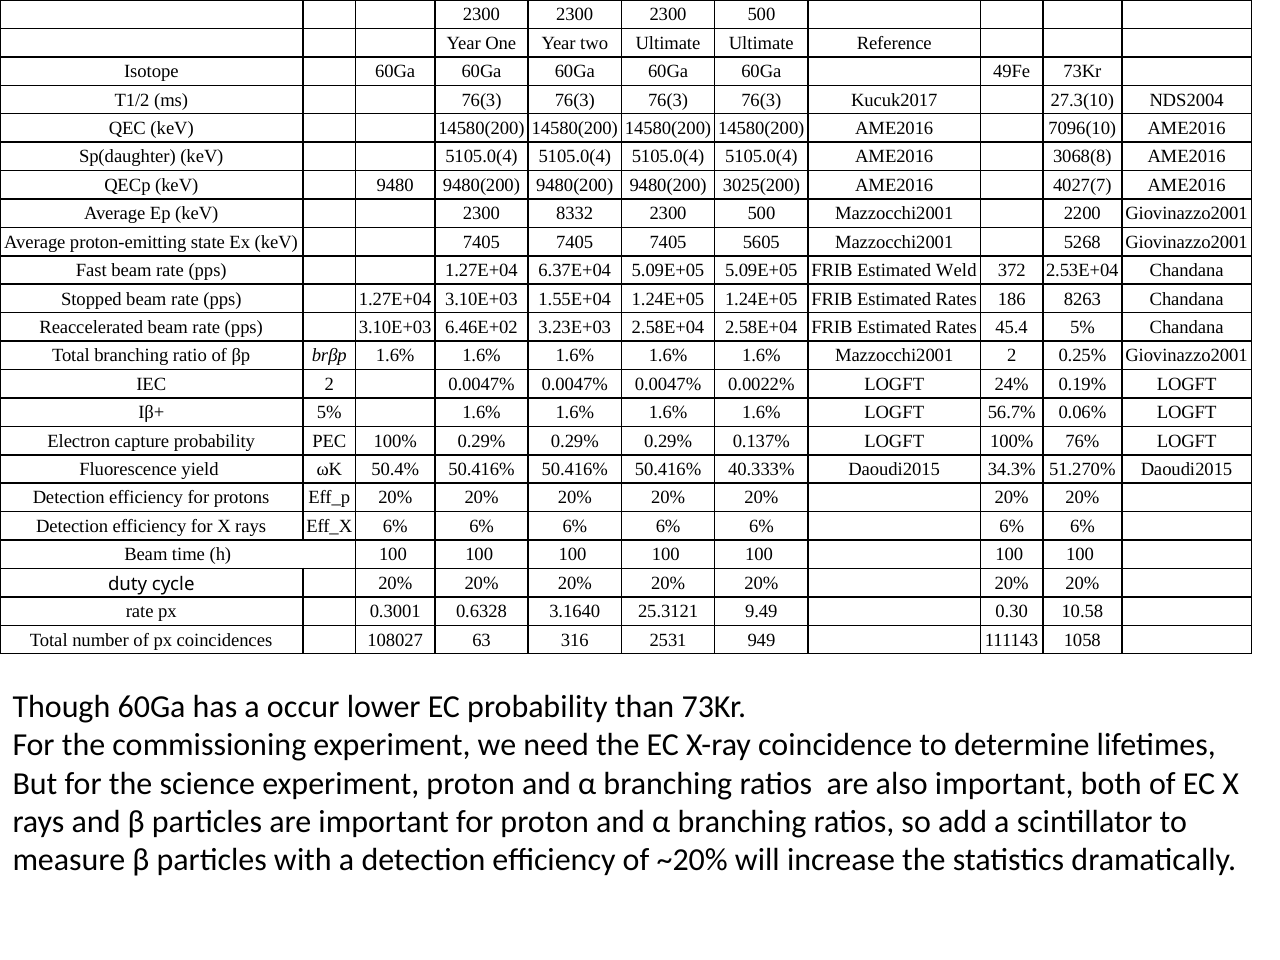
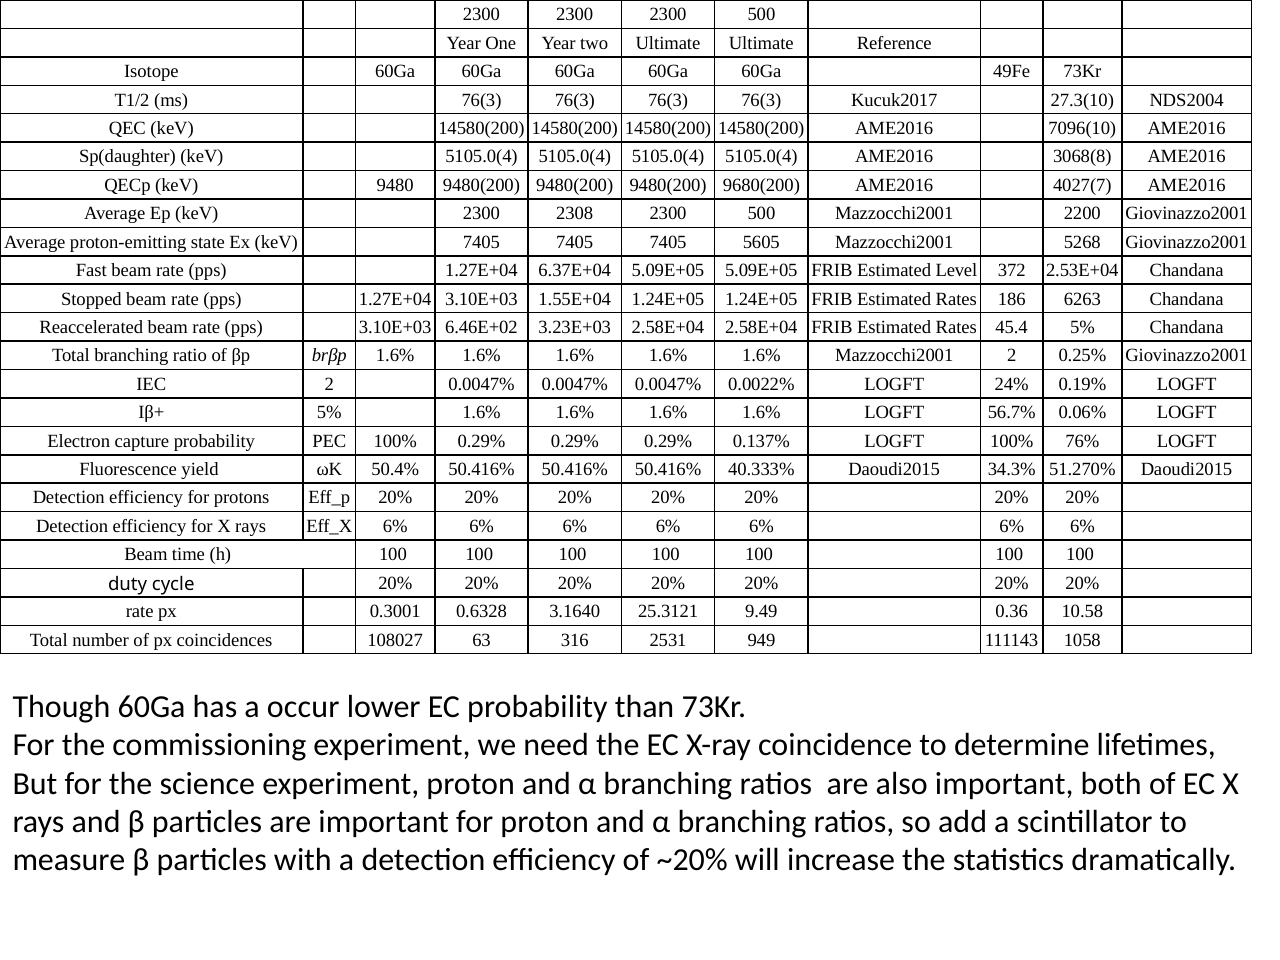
3025(200: 3025(200 -> 9680(200
8332: 8332 -> 2308
Weld: Weld -> Level
8263: 8263 -> 6263
0.30: 0.30 -> 0.36
